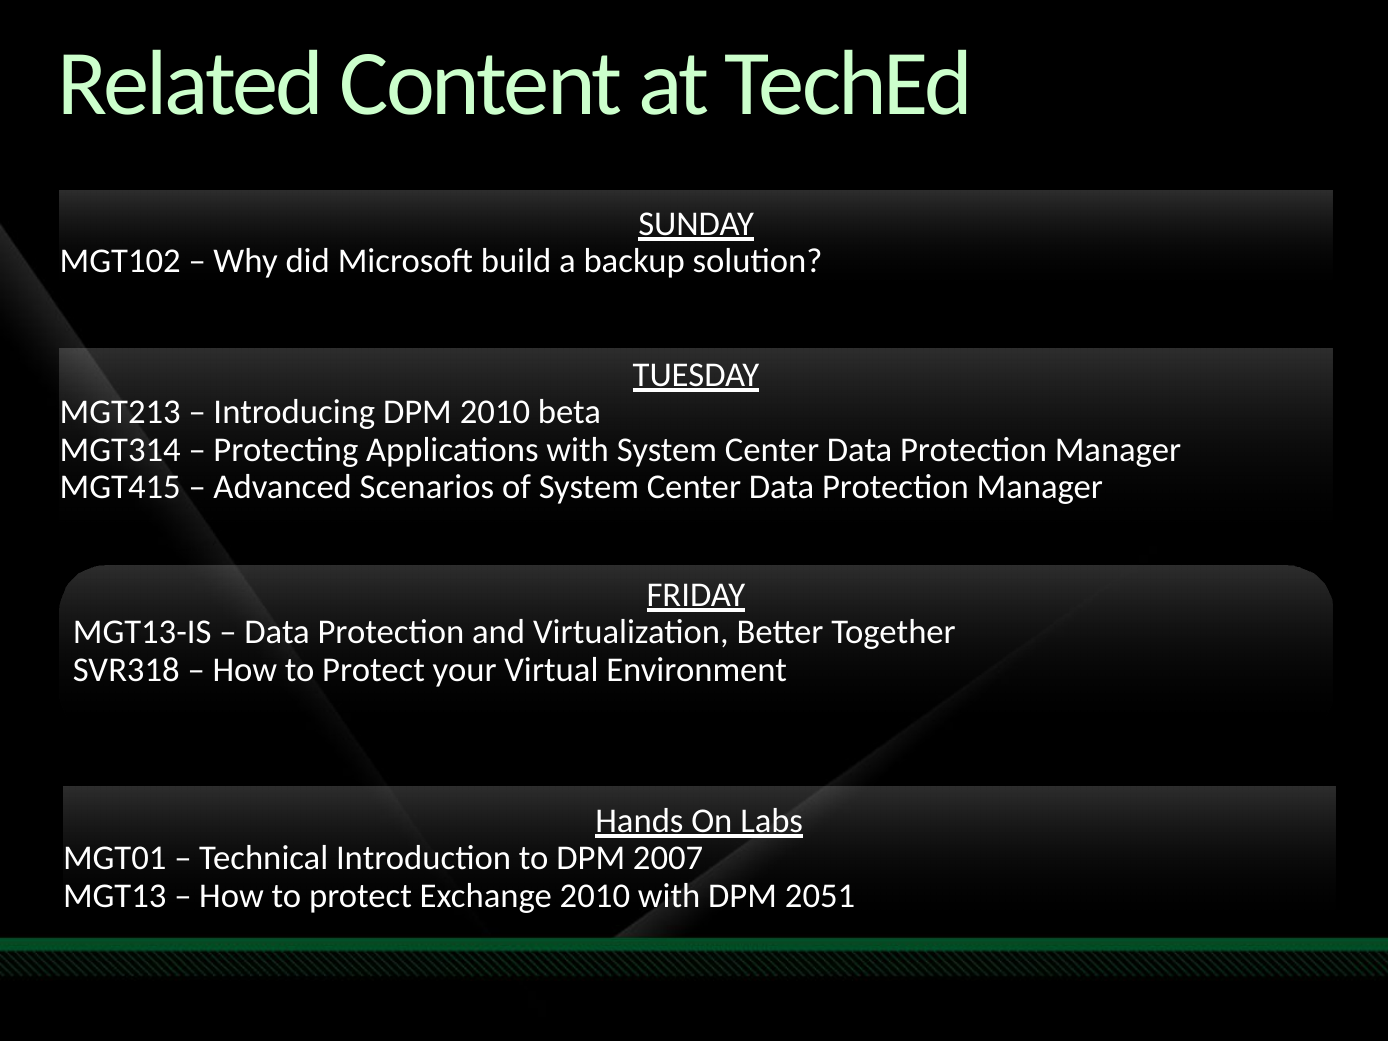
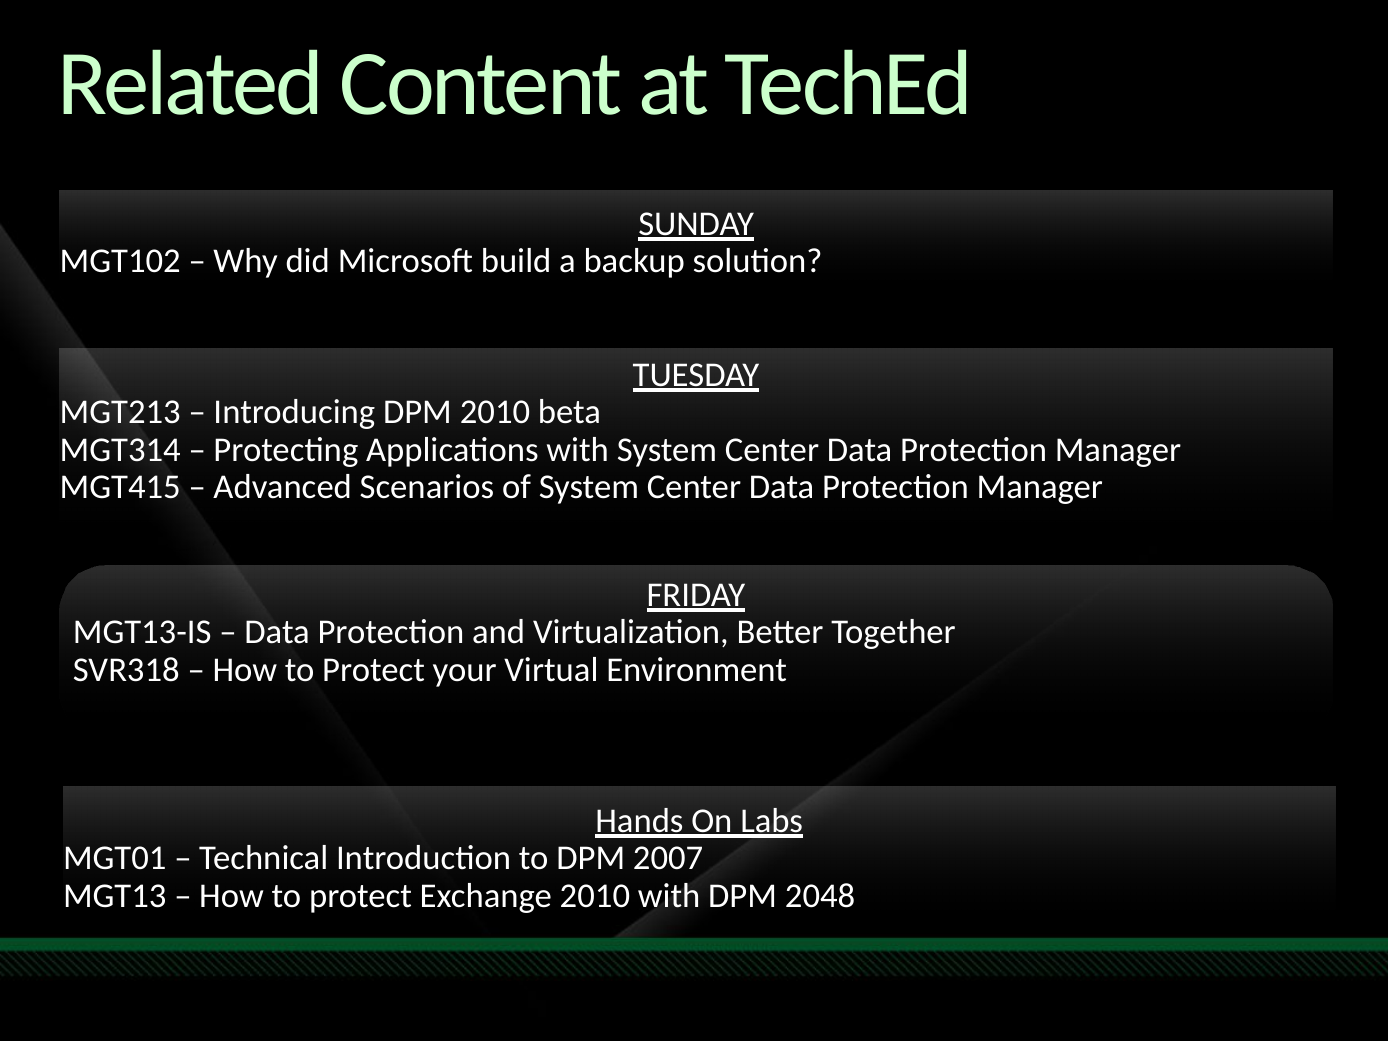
2051: 2051 -> 2048
